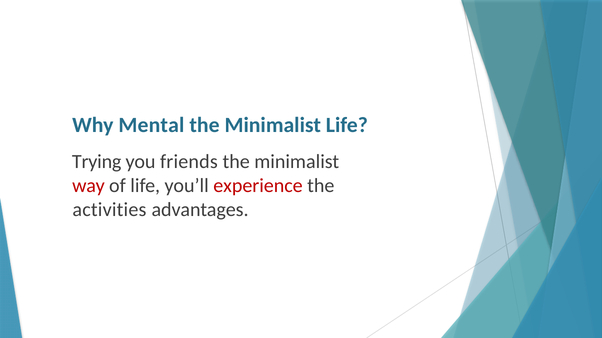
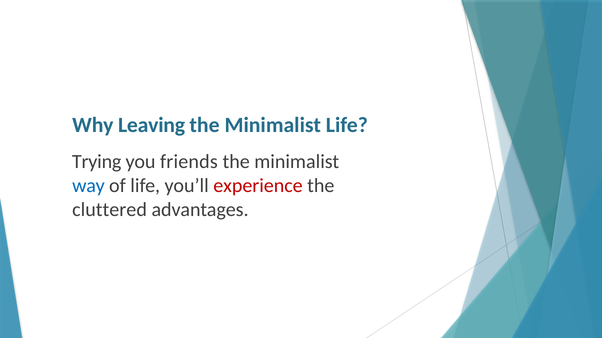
Mental: Mental -> Leaving
way colour: red -> blue
activities: activities -> cluttered
